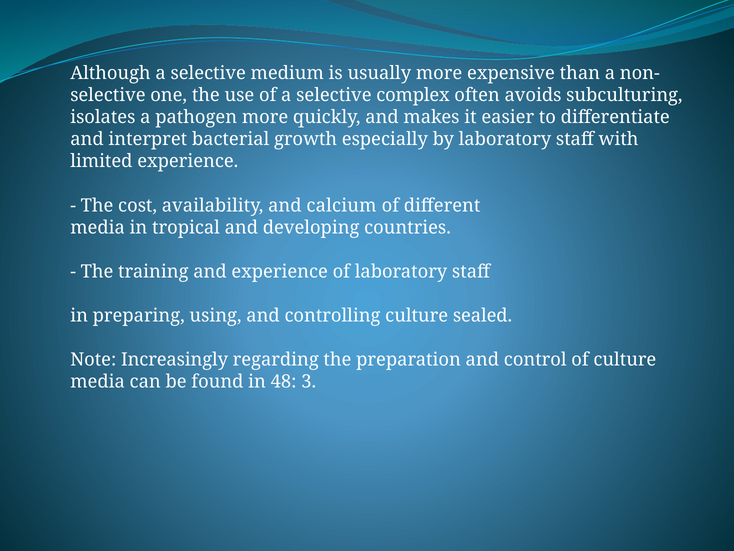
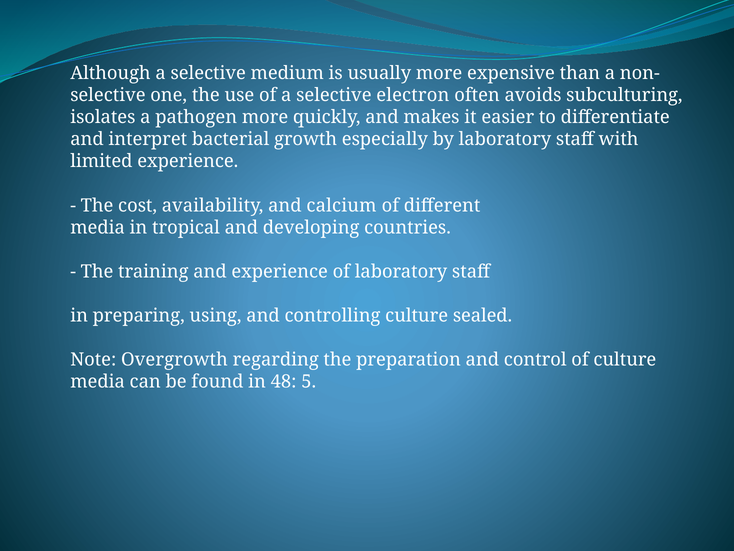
complex: complex -> electron
Increasingly: Increasingly -> Overgrowth
3: 3 -> 5
